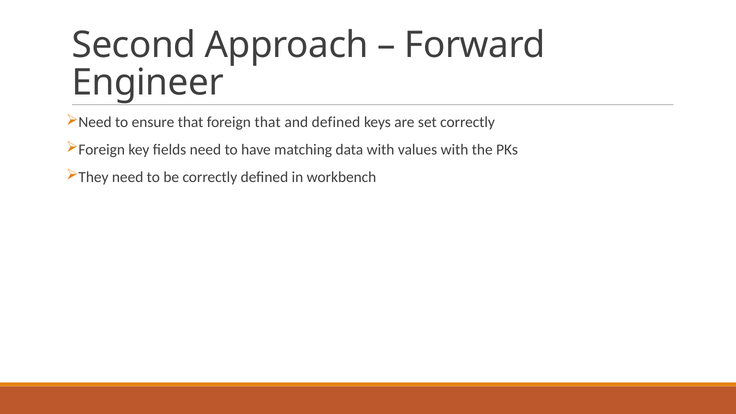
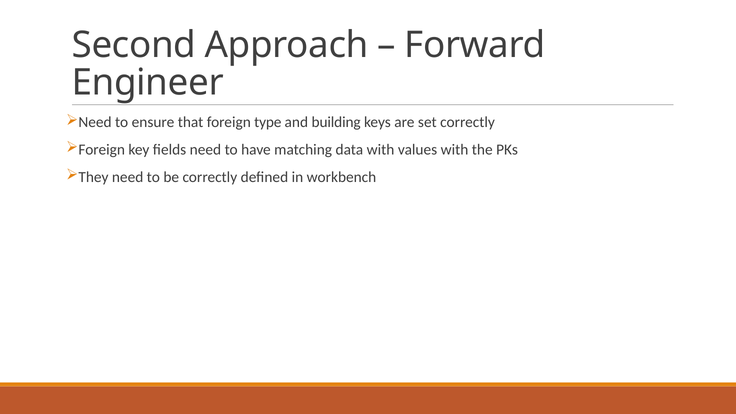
foreign that: that -> type
and defined: defined -> building
